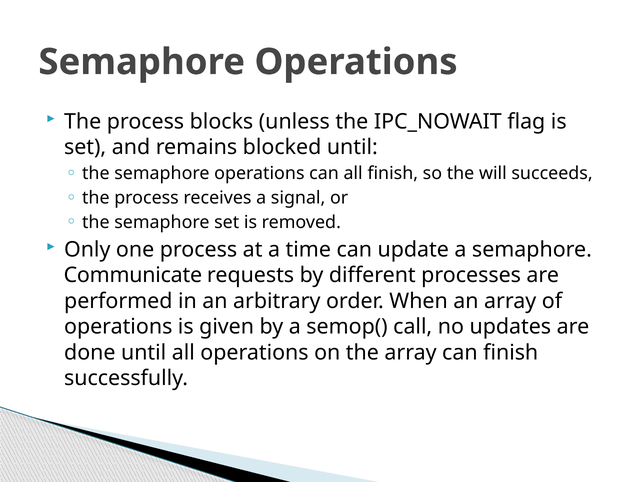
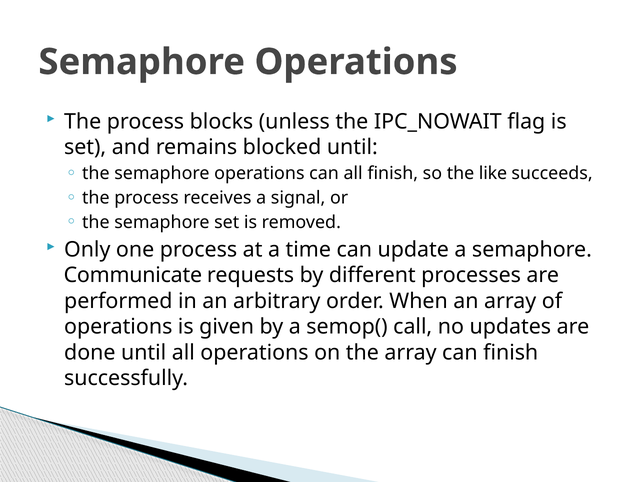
will: will -> like
